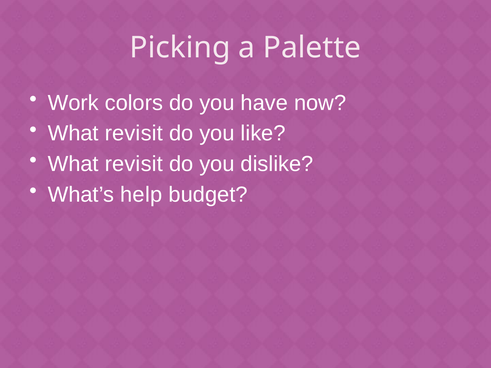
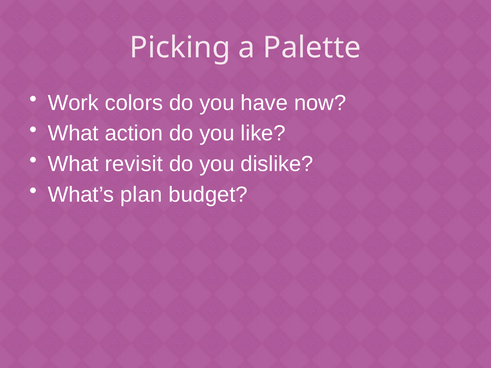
revisit at (134, 134): revisit -> action
help: help -> plan
